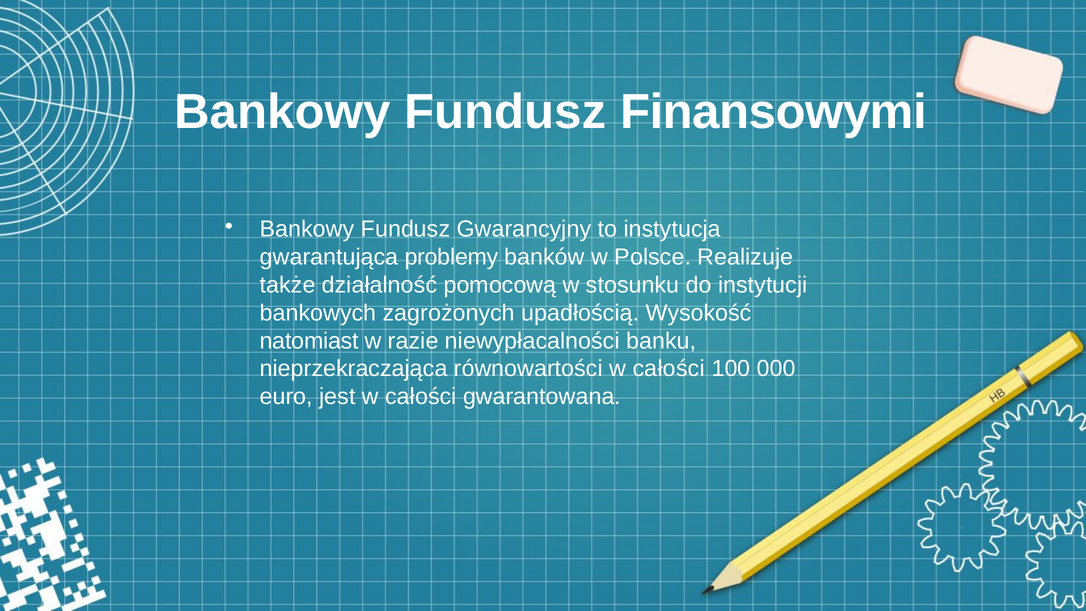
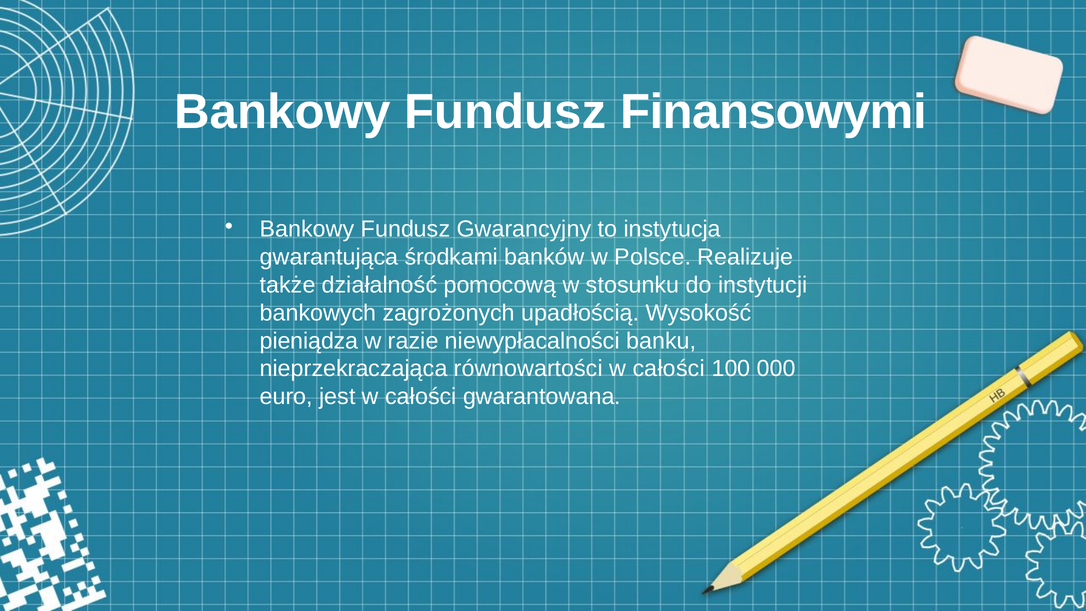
problemy: problemy -> środkami
natomiast: natomiast -> pieniądza
